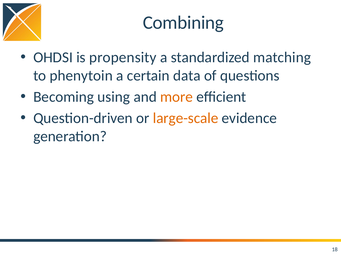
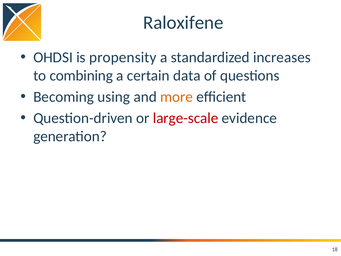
Combining: Combining -> Raloxifene
matching: matching -> increases
phenytoin: phenytoin -> combining
large-scale colour: orange -> red
